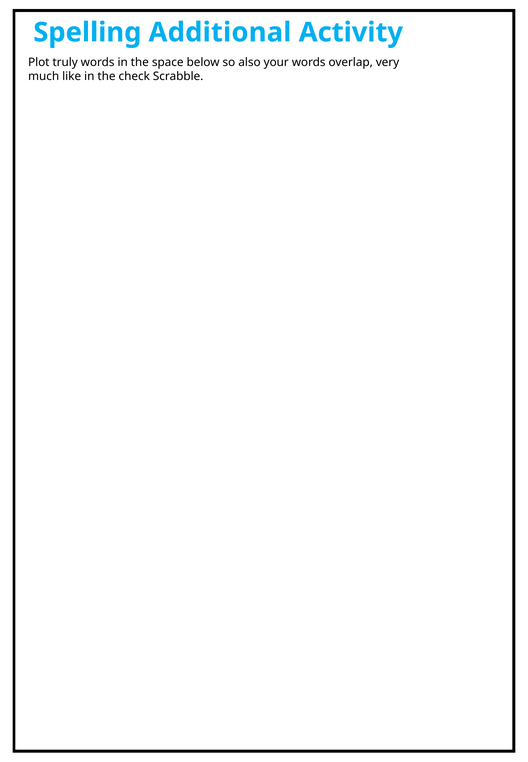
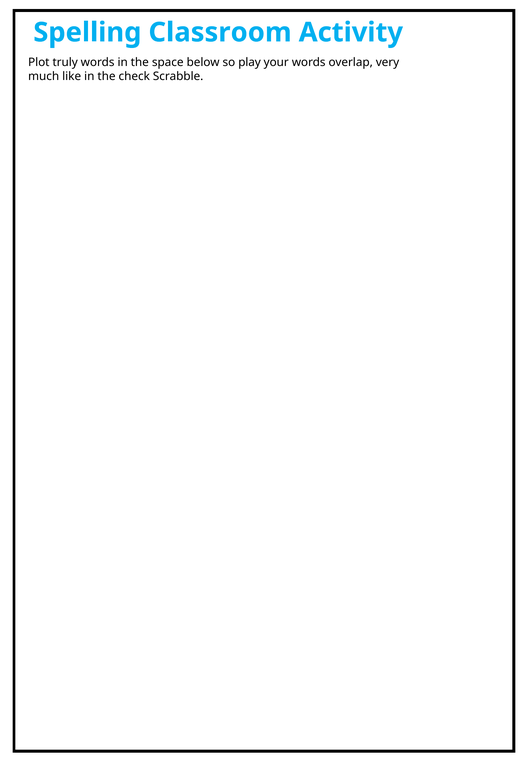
Additional: Additional -> Classroom
also: also -> play
